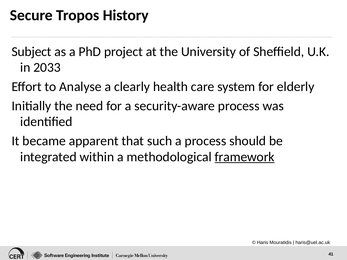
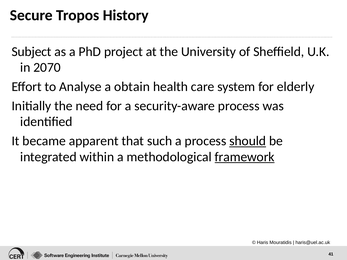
2033: 2033 -> 2070
clearly: clearly -> obtain
should underline: none -> present
